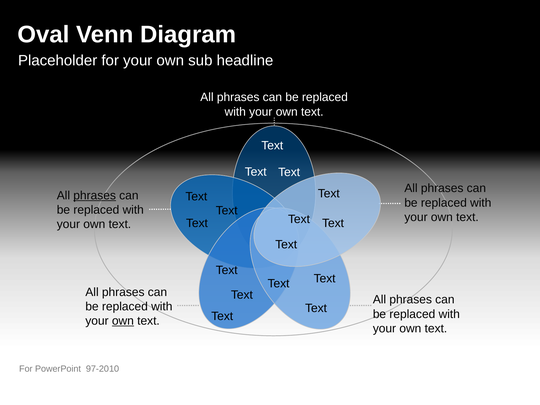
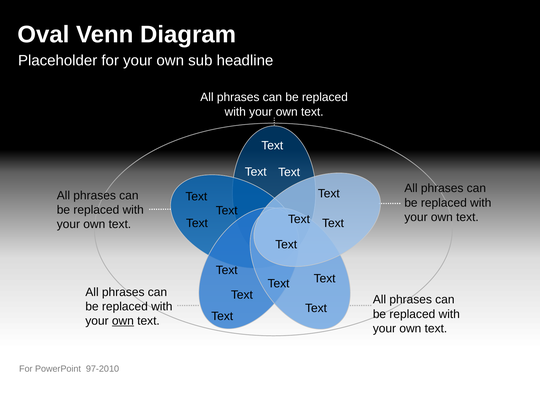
phrases at (95, 196) underline: present -> none
